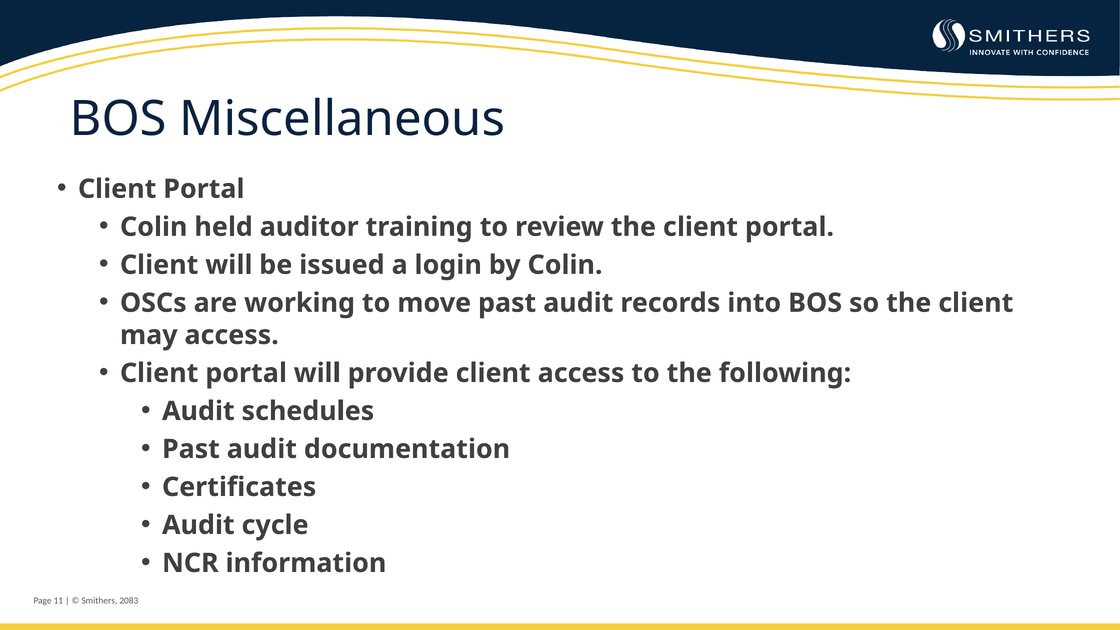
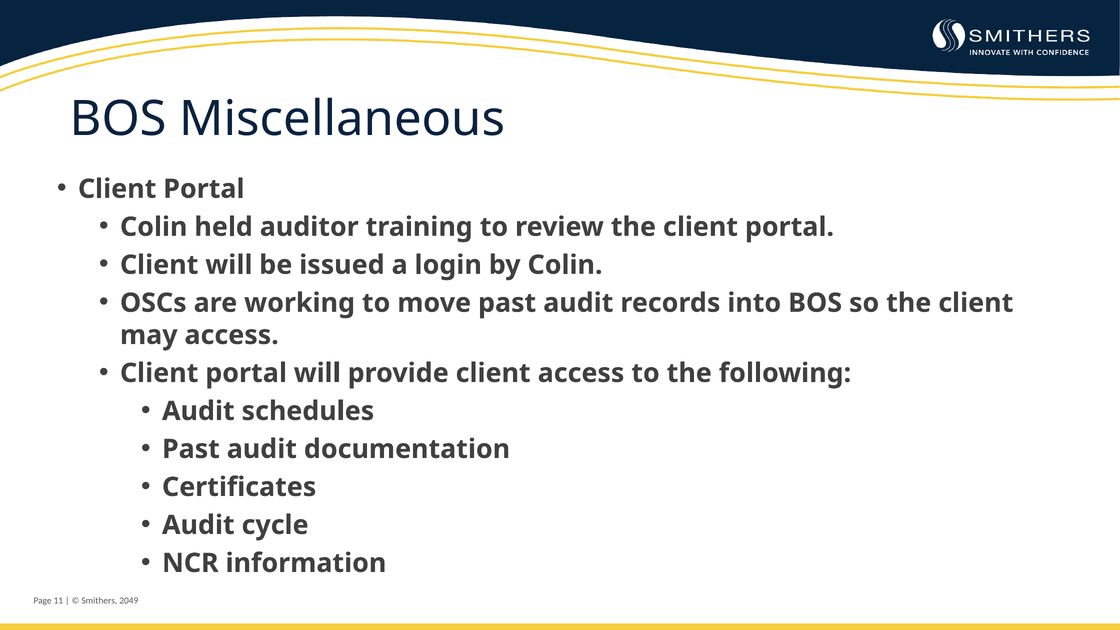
2083: 2083 -> 2049
